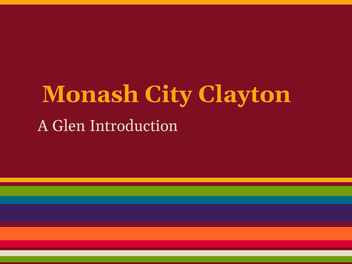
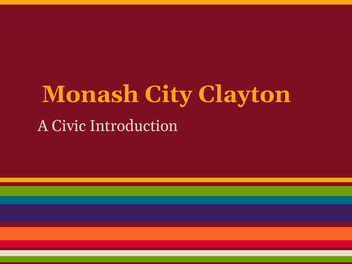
Glen: Glen -> Civic
